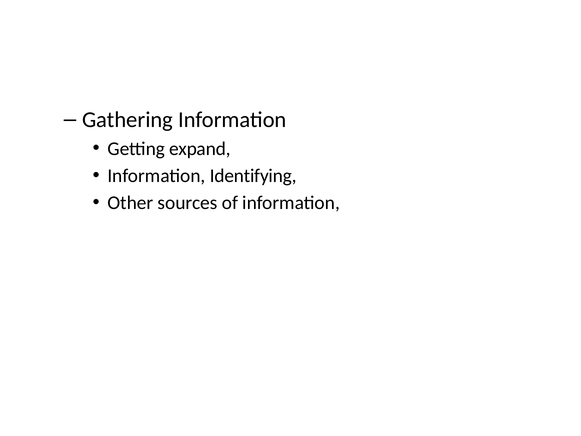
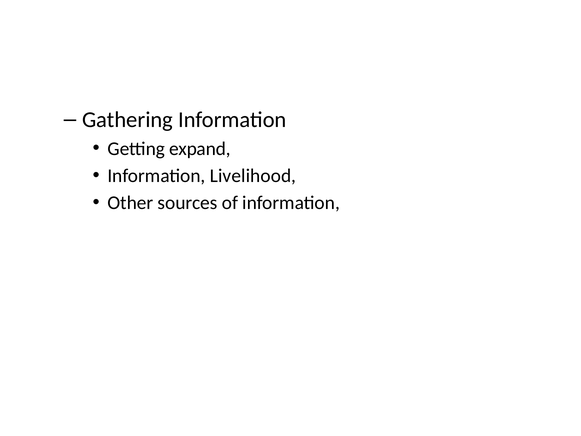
Identifying: Identifying -> Livelihood
